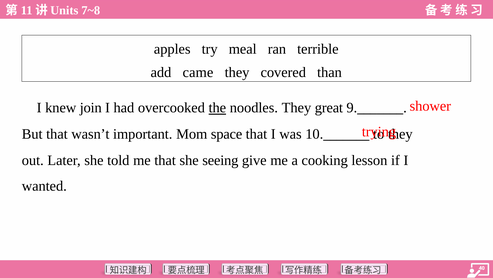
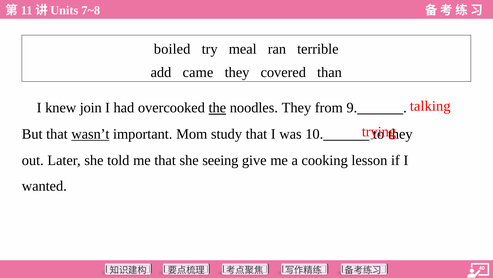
apples: apples -> boiled
shower: shower -> talking
great: great -> from
wasn’t underline: none -> present
space: space -> study
